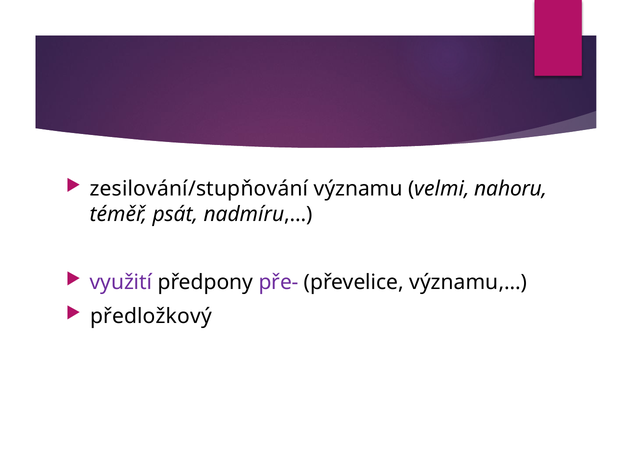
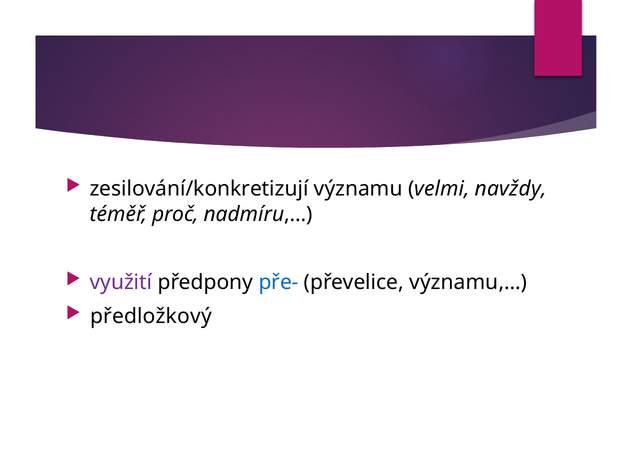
zesilování/stupňování: zesilování/stupňování -> zesilování/konkretizují
nahoru: nahoru -> navždy
psát: psát -> proč
pře- colour: purple -> blue
